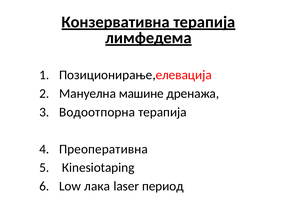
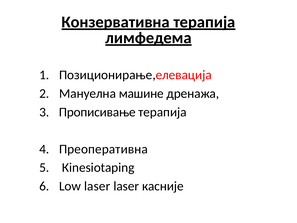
Водоотпорна: Водоотпорна -> Прописивање
Lоw лака: лака -> laser
период: период -> касније
